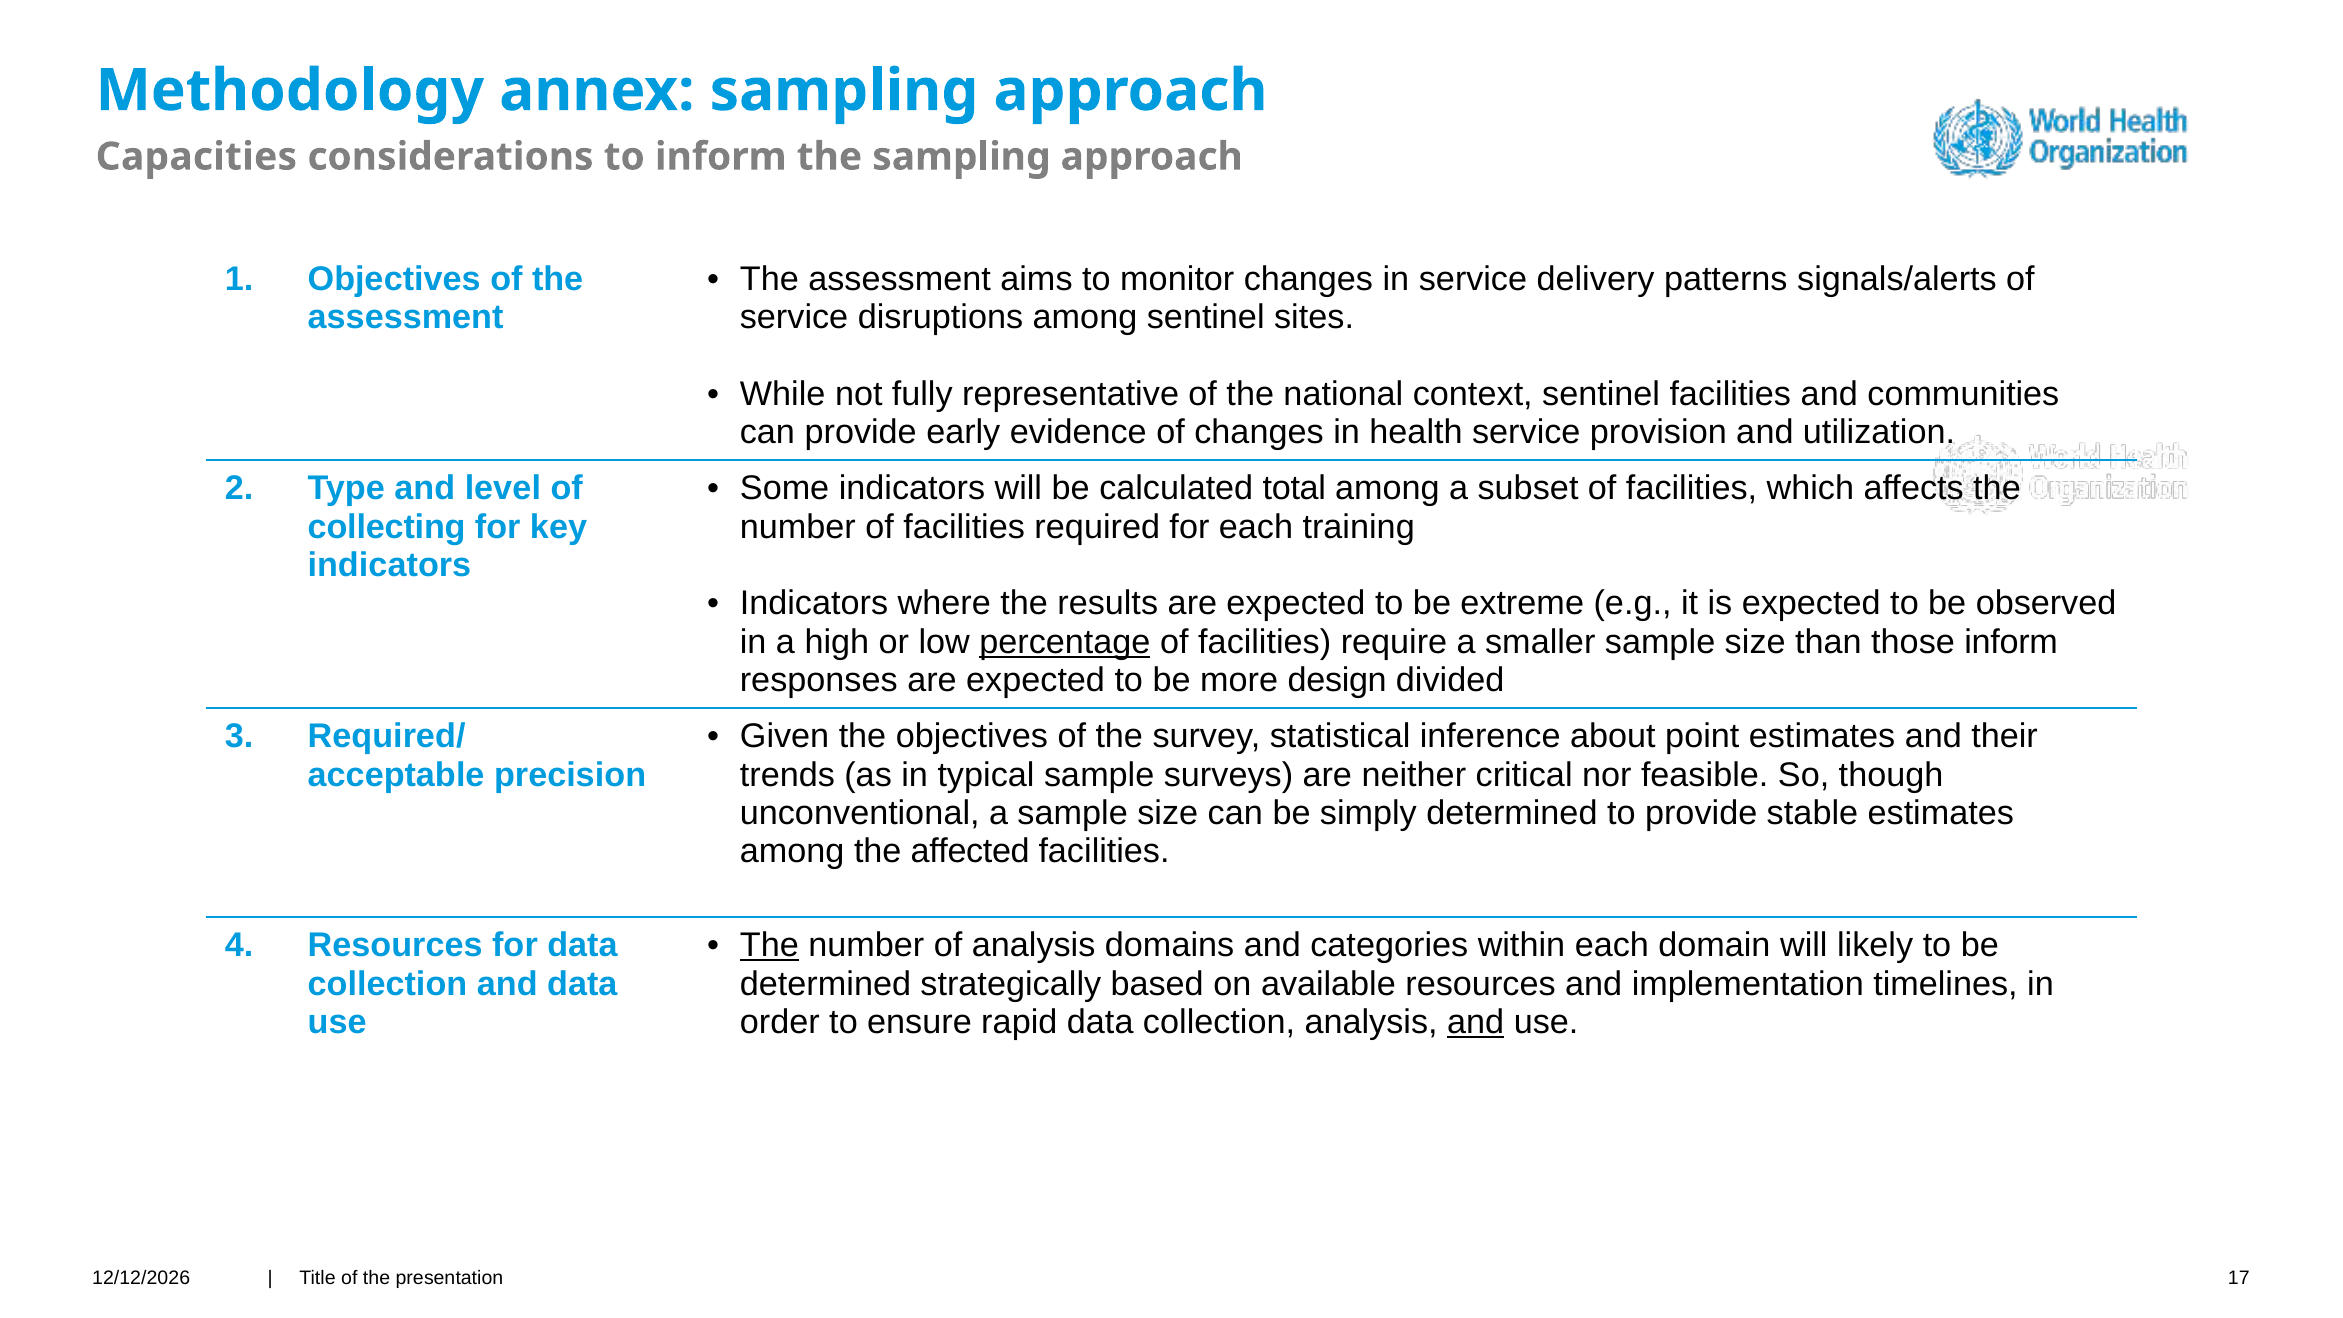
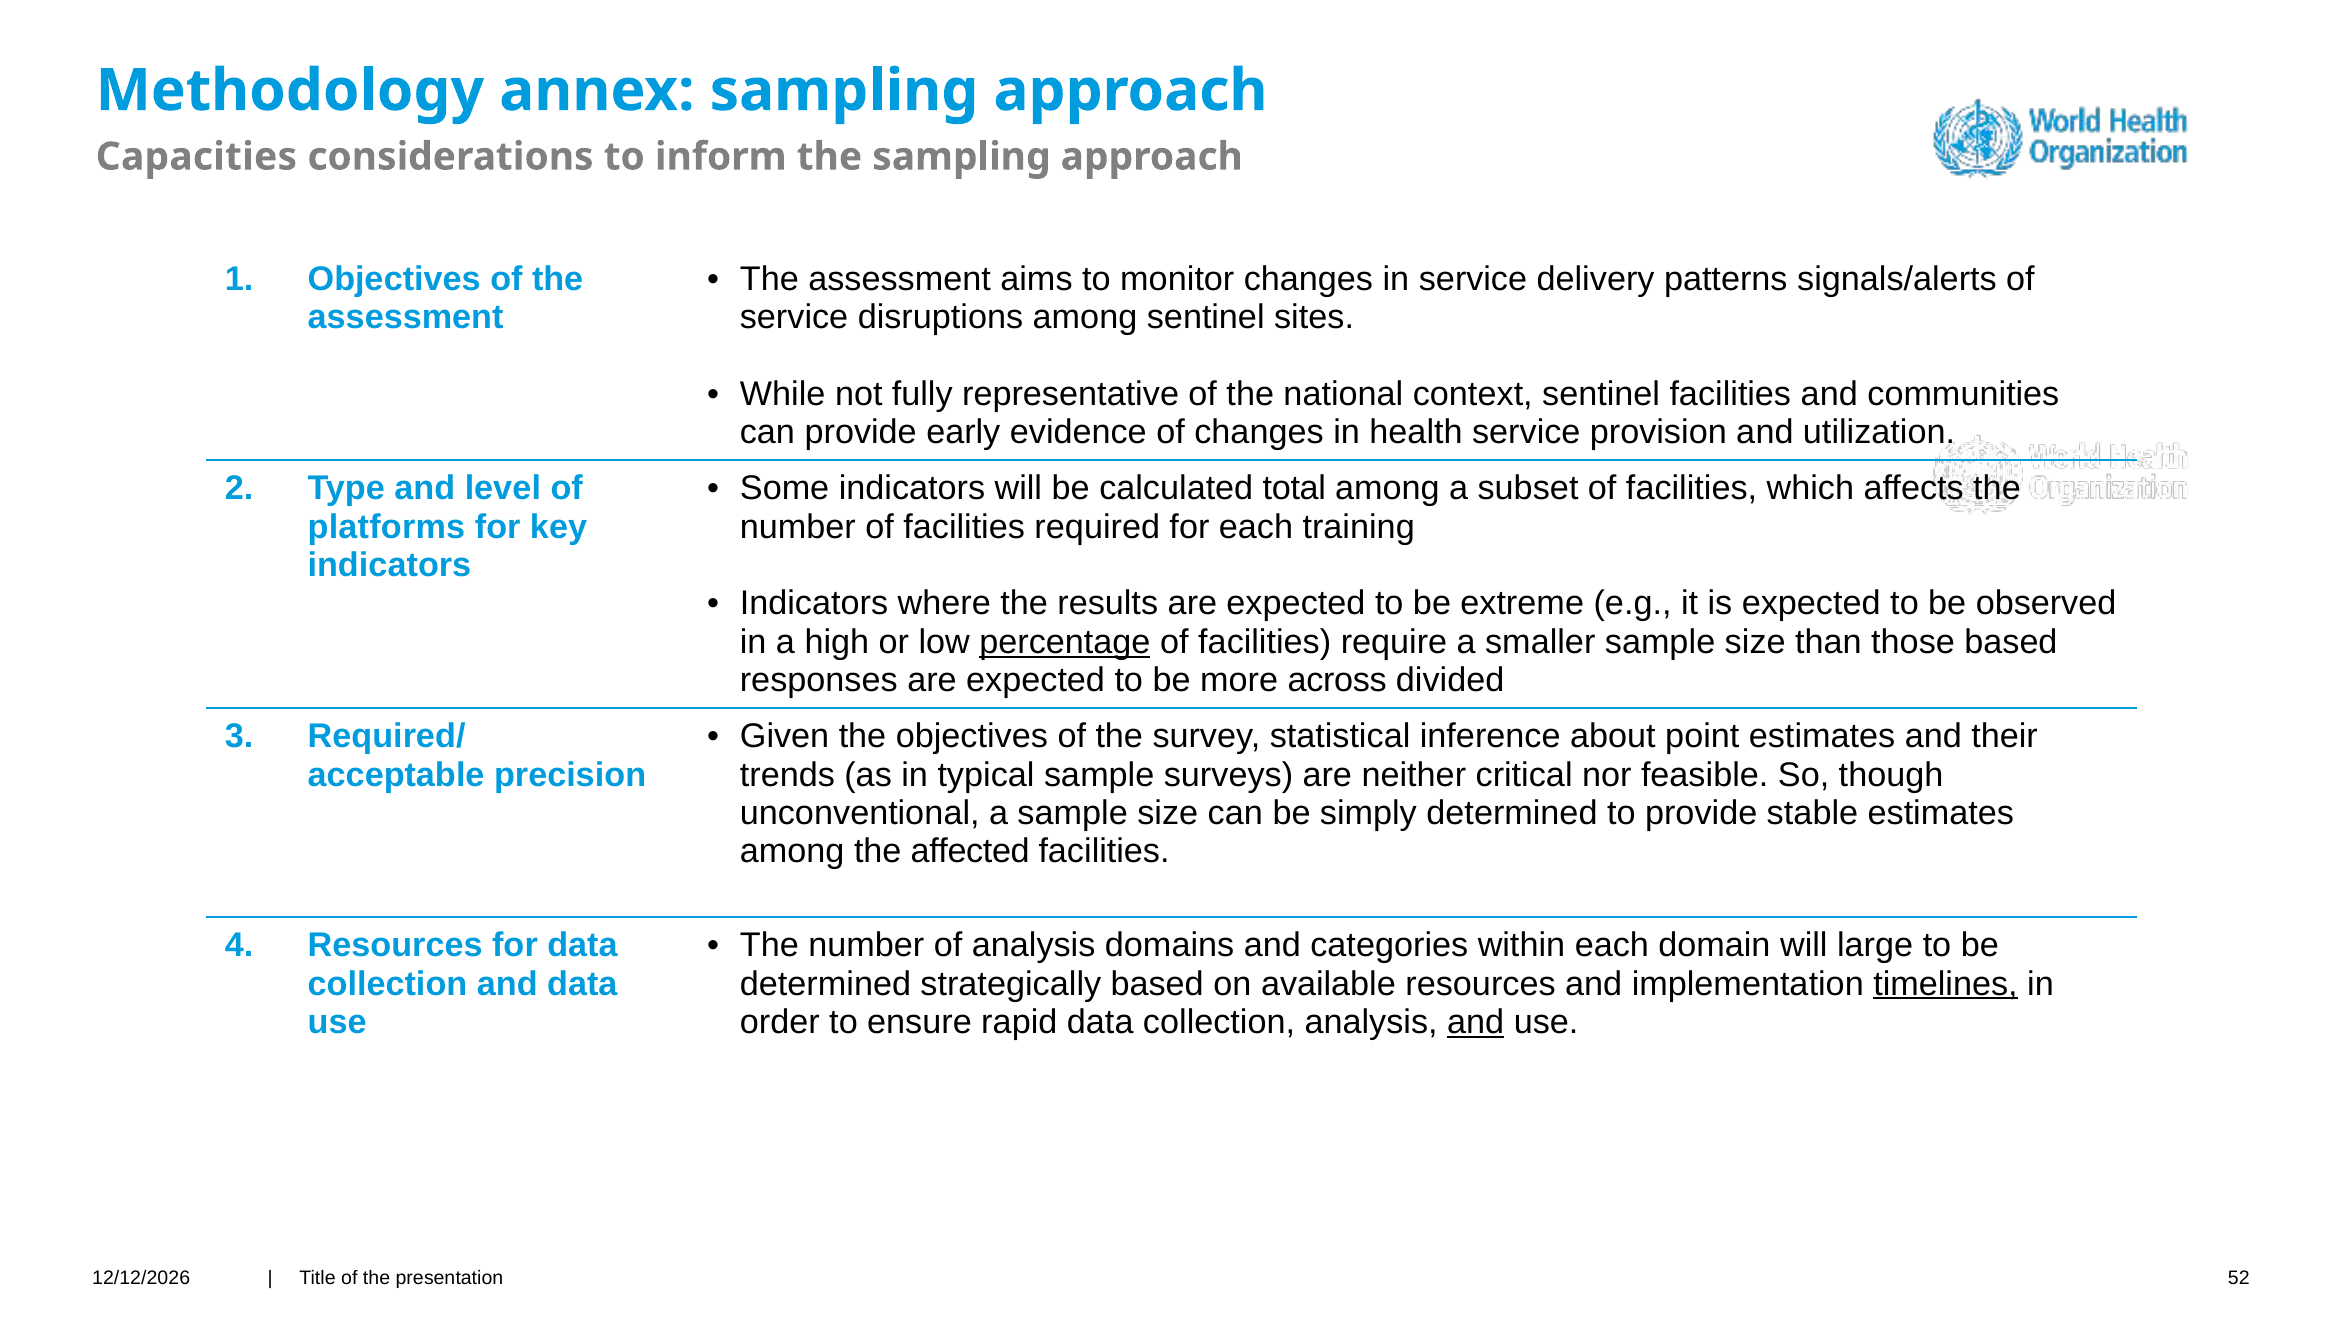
collecting: collecting -> platforms
those inform: inform -> based
design: design -> across
The at (769, 945) underline: present -> none
likely: likely -> large
timelines underline: none -> present
17: 17 -> 52
